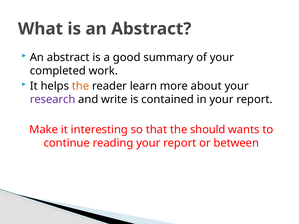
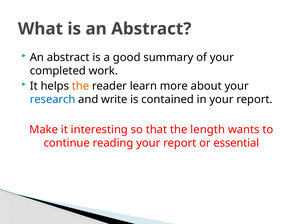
research colour: purple -> blue
should: should -> length
between: between -> essential
